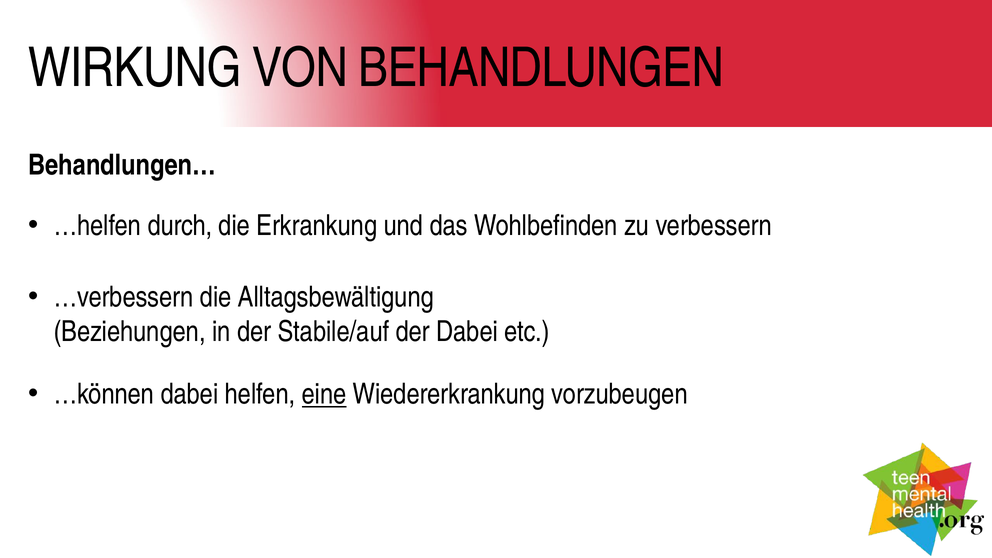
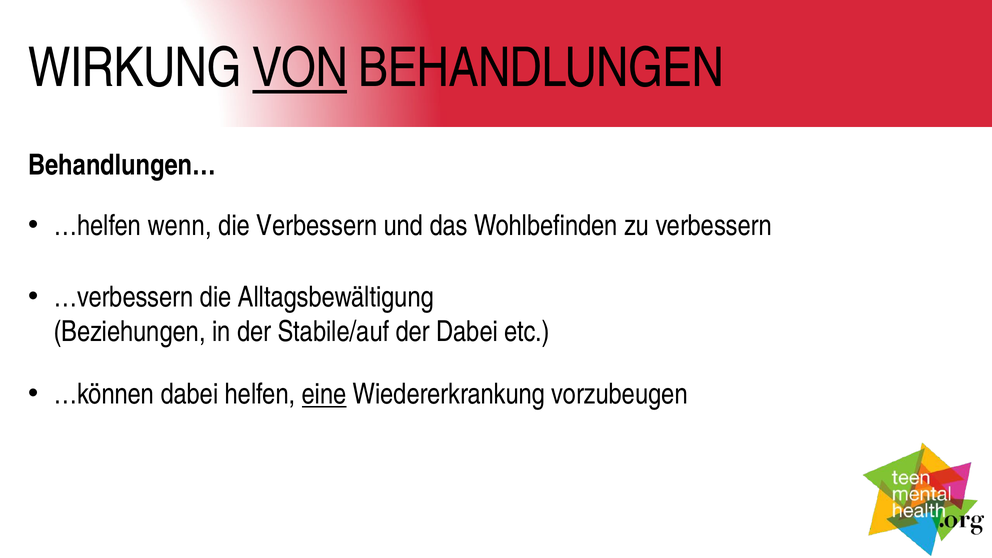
VON underline: none -> present
durch: durch -> wenn
die Erkrankung: Erkrankung -> Verbessern
